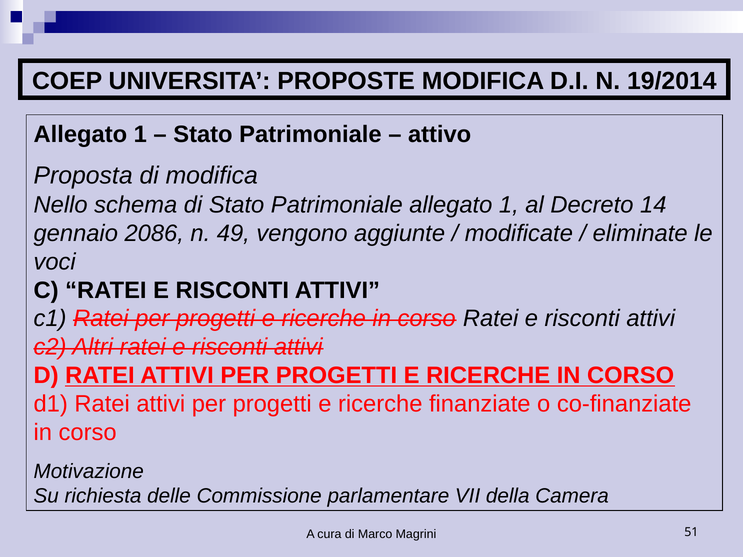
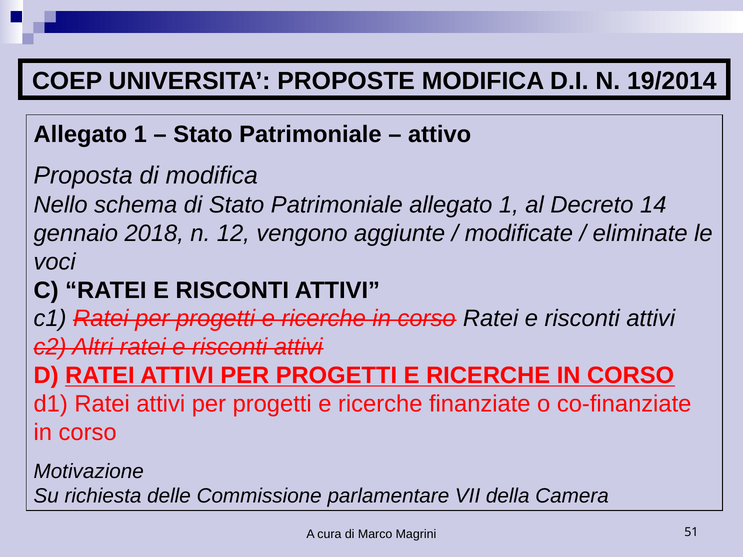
2086: 2086 -> 2018
49: 49 -> 12
